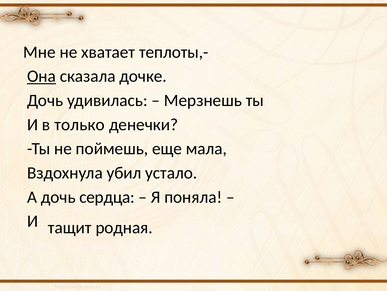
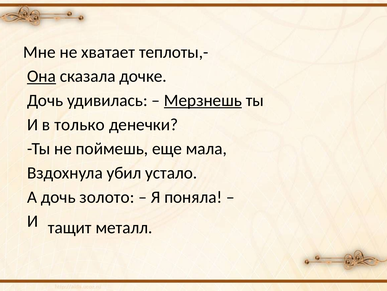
Мерзнешь underline: none -> present
сердца: сердца -> золото
родная: родная -> металл
